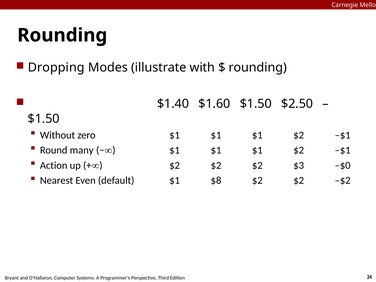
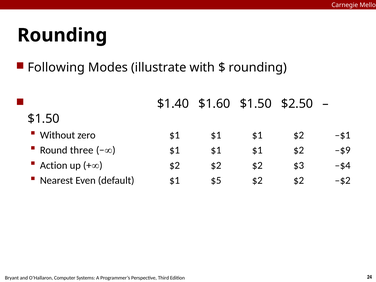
Dropping: Dropping -> Following
many: many -> three
–$1 at (343, 150): –$1 -> –$9
–$0: –$0 -> –$4
$8: $8 -> $5
